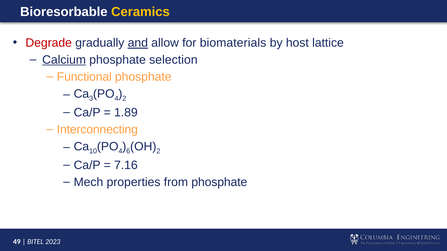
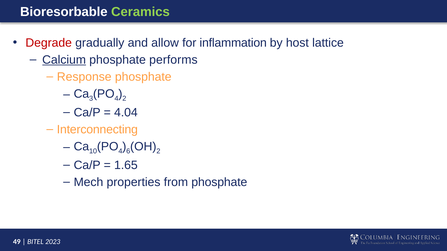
Ceramics colour: yellow -> light green
and underline: present -> none
biomaterials: biomaterials -> inflammation
selection: selection -> performs
Functional: Functional -> Response
1.89: 1.89 -> 4.04
7.16: 7.16 -> 1.65
